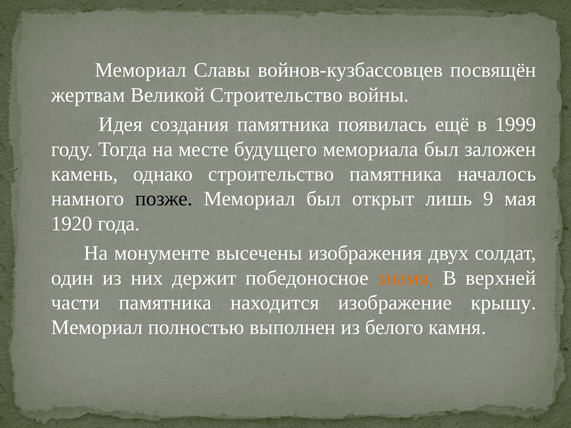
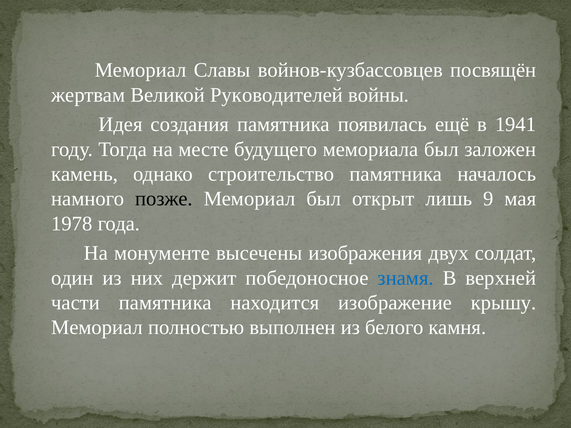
Великой Строительство: Строительство -> Руководителей
1999: 1999 -> 1941
1920: 1920 -> 1978
знамя colour: orange -> blue
